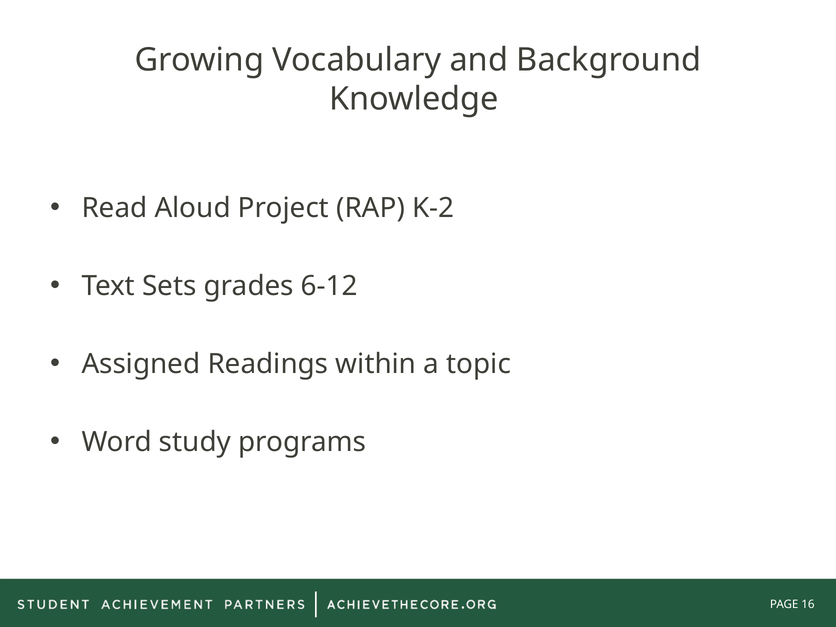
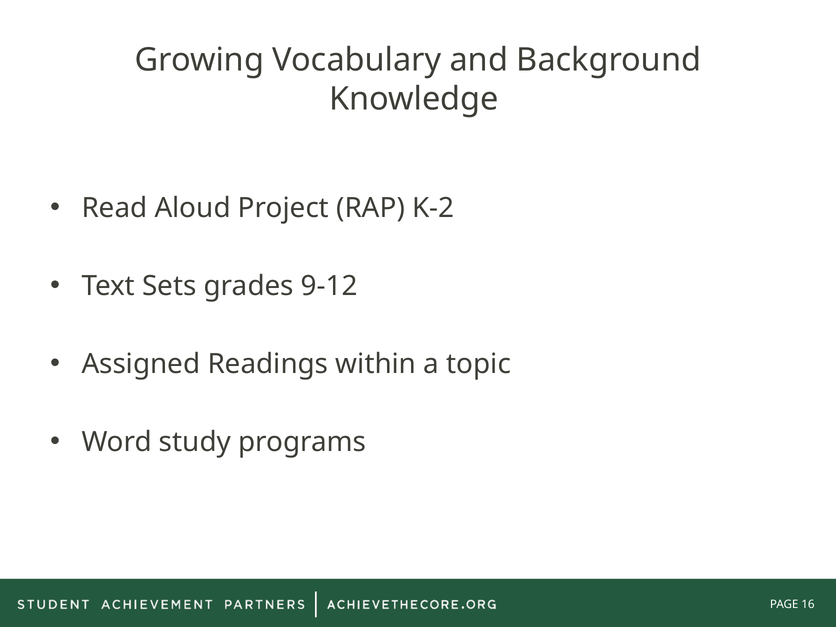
6-12: 6-12 -> 9-12
